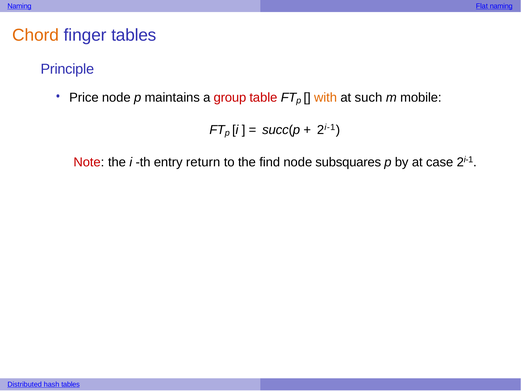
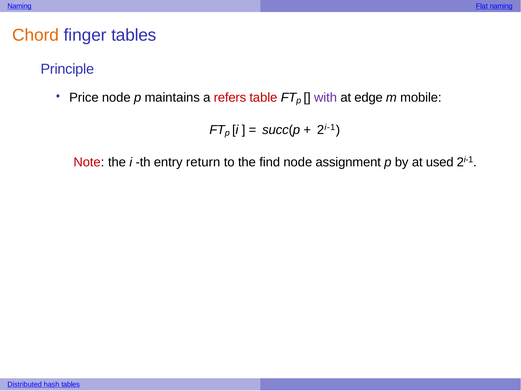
group: group -> refers
with colour: orange -> purple
such: such -> edge
subsquares: subsquares -> assignment
case: case -> used
